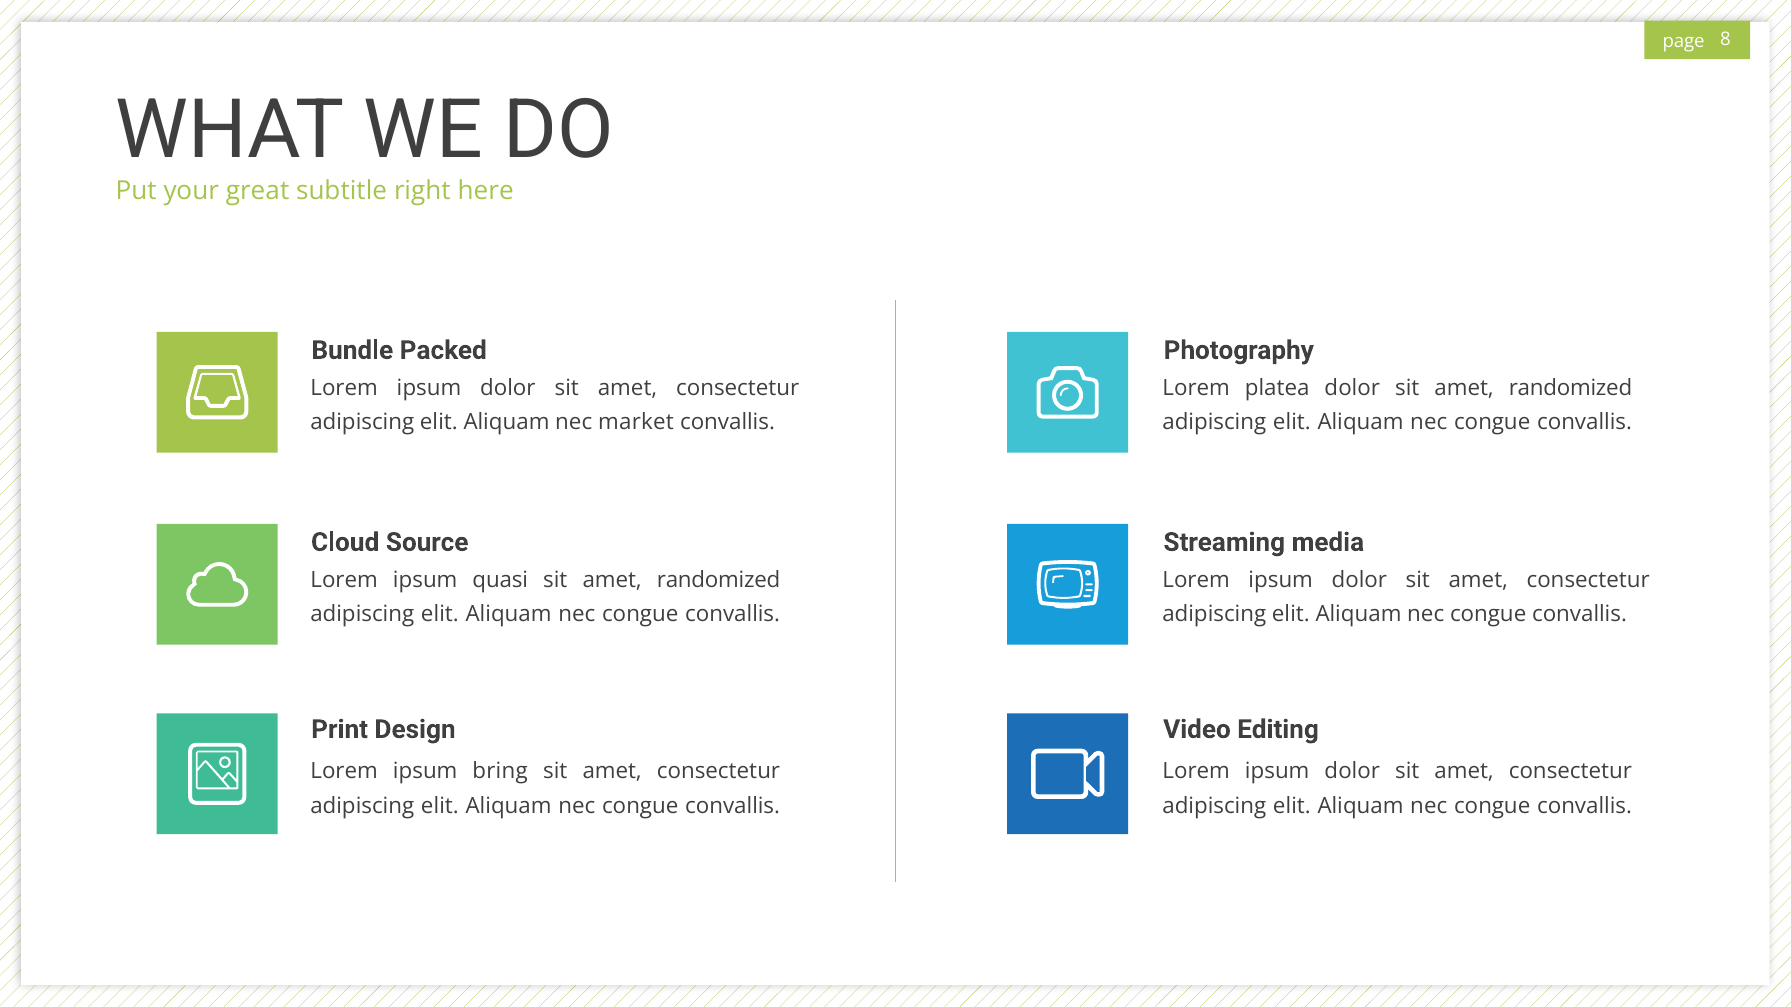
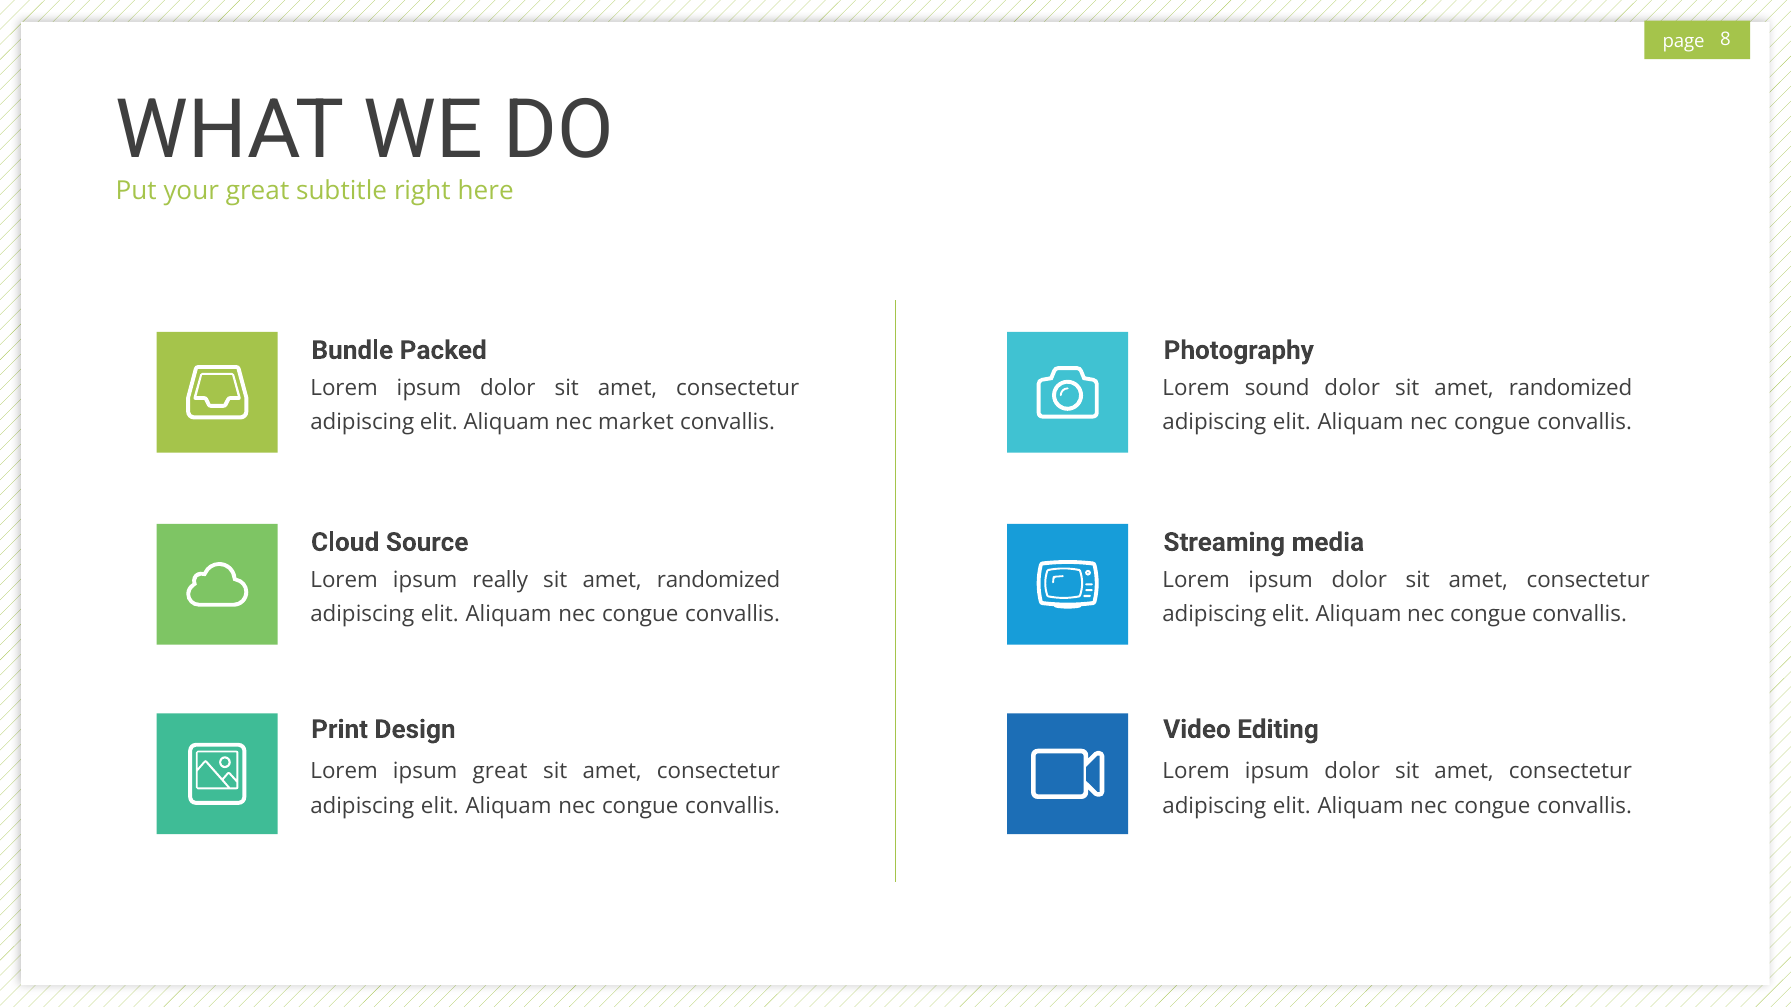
platea: platea -> sound
quasi: quasi -> really
ipsum bring: bring -> great
